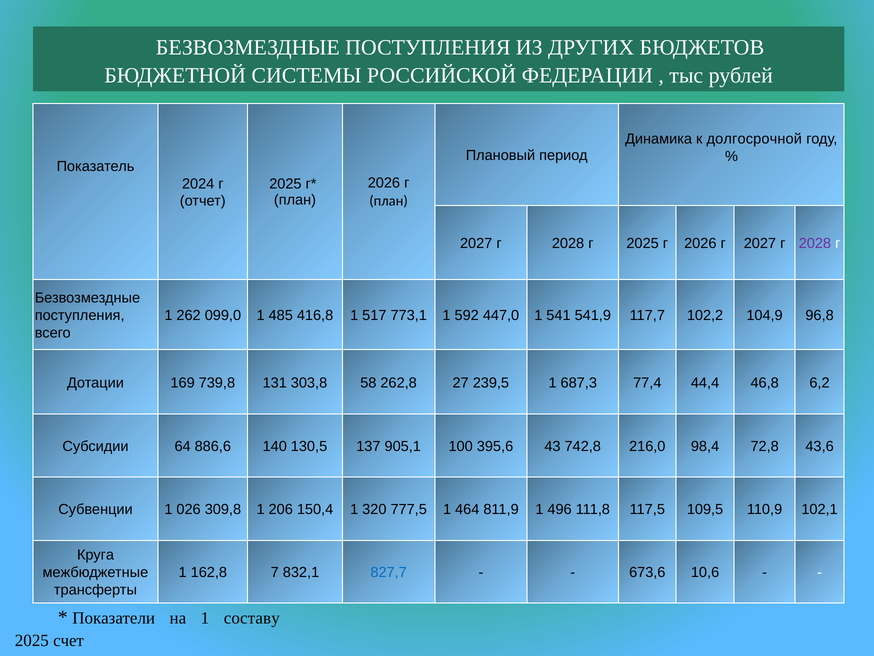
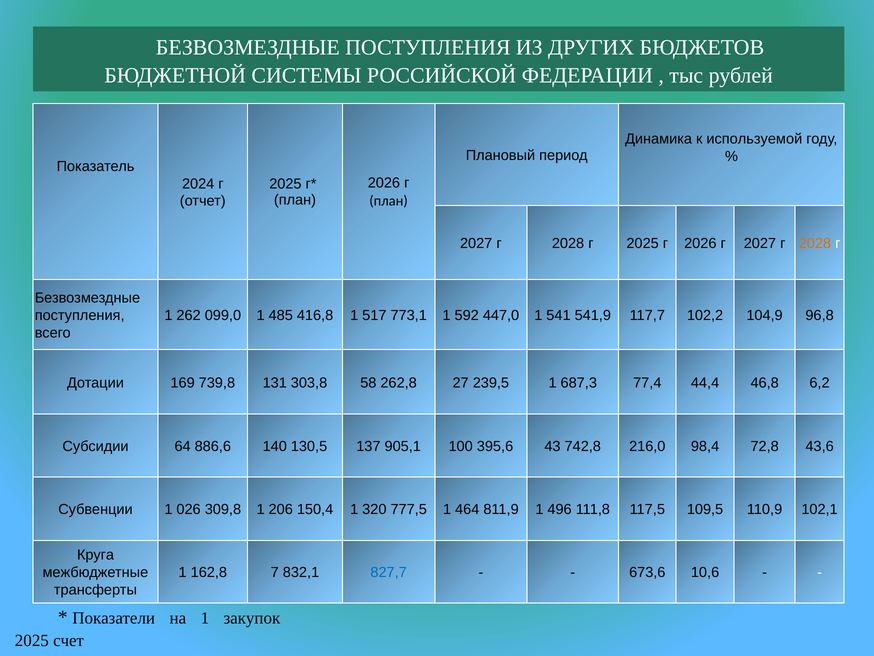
долгосрочной: долгосрочной -> используемой
2028 at (815, 243) colour: purple -> orange
составу: составу -> закупок
